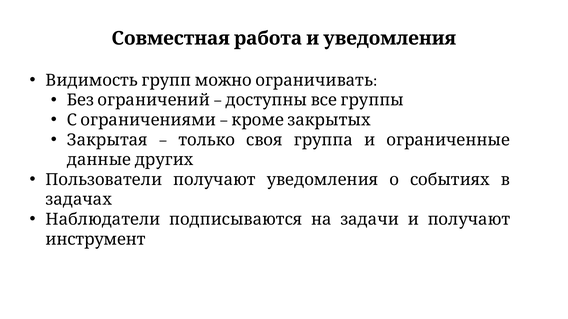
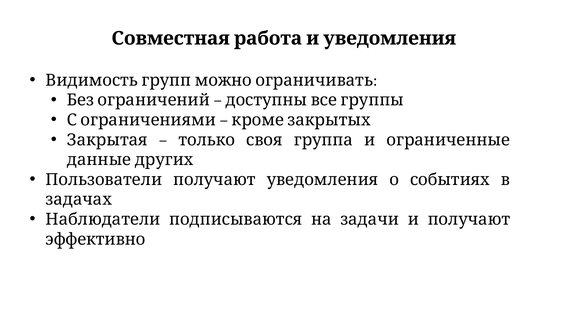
инструмент: инструмент -> эффективно
